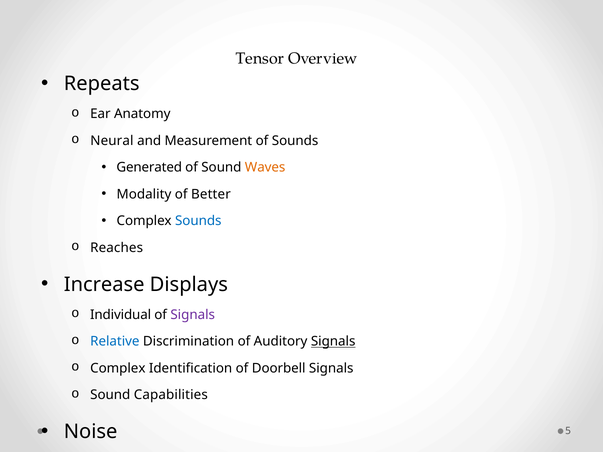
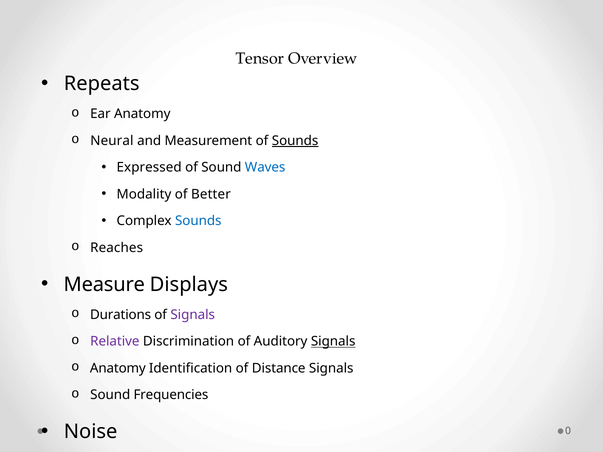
Sounds at (295, 141) underline: none -> present
Generated: Generated -> Expressed
Waves colour: orange -> blue
Increase: Increase -> Measure
Individual: Individual -> Durations
Relative colour: blue -> purple
Complex at (118, 368): Complex -> Anatomy
Doorbell: Doorbell -> Distance
Capabilities: Capabilities -> Frequencies
5: 5 -> 0
